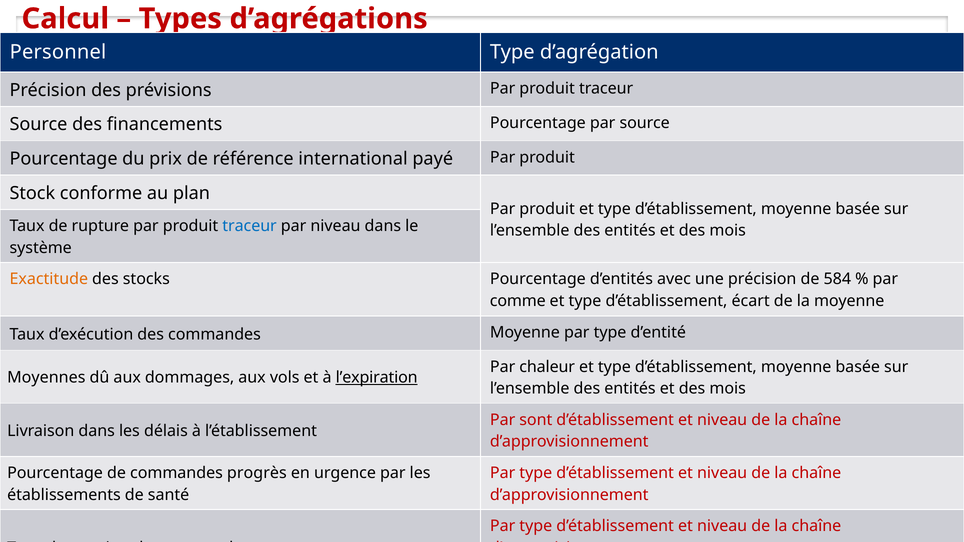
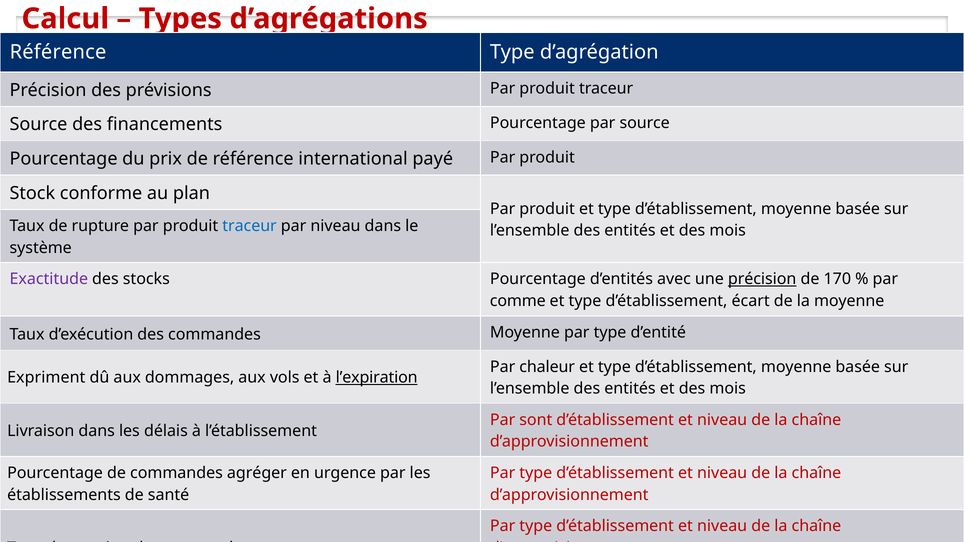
Personnel at (58, 52): Personnel -> Référence
Exactitude colour: orange -> purple
précision at (762, 279) underline: none -> present
584: 584 -> 170
Moyennes: Moyennes -> Expriment
progrès: progrès -> agréger
